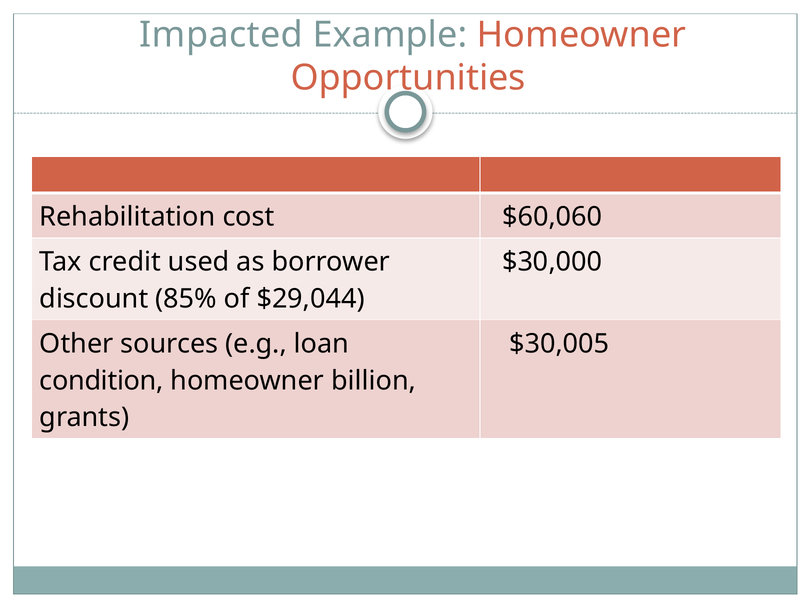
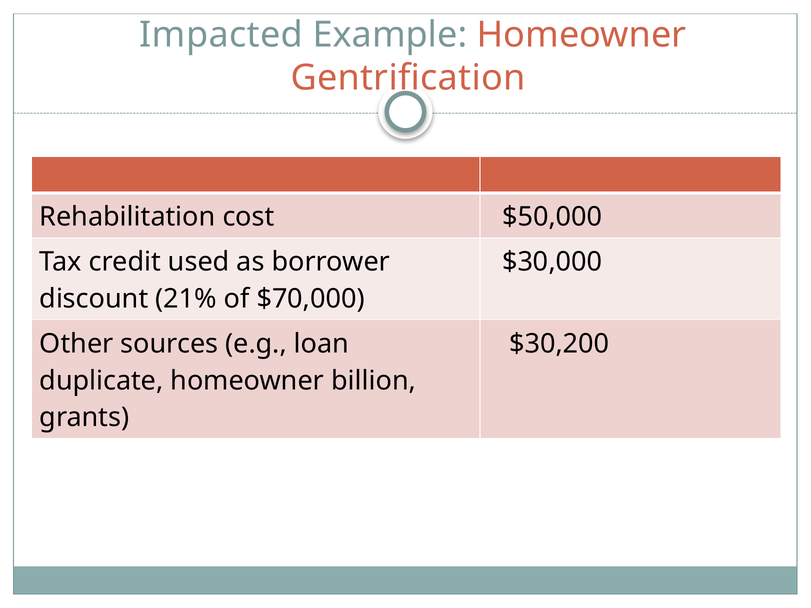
Opportunities: Opportunities -> Gentrification
$60,060: $60,060 -> $50,000
85%: 85% -> 21%
$29,044: $29,044 -> $70,000
$30,005: $30,005 -> $30,200
condition: condition -> duplicate
